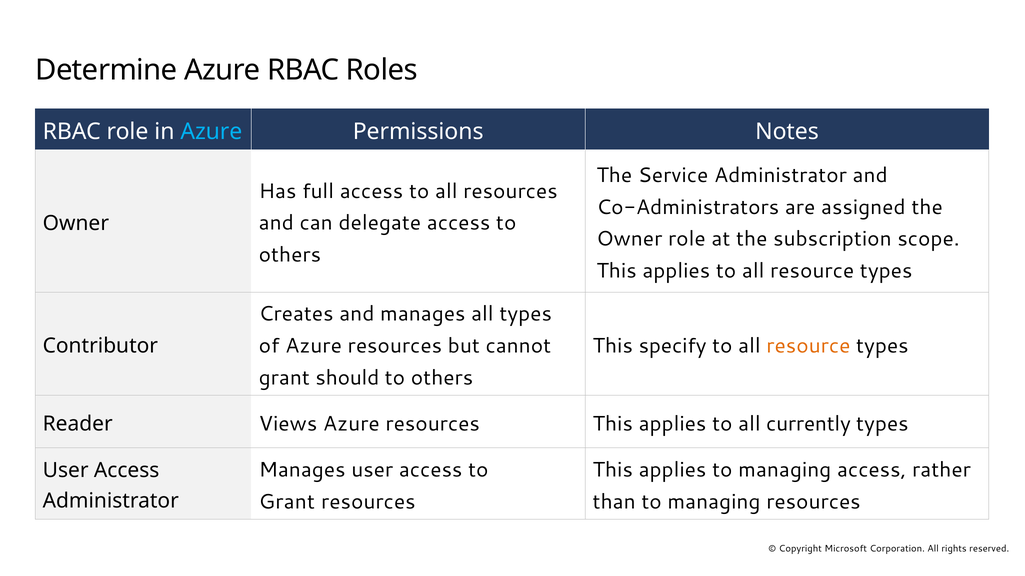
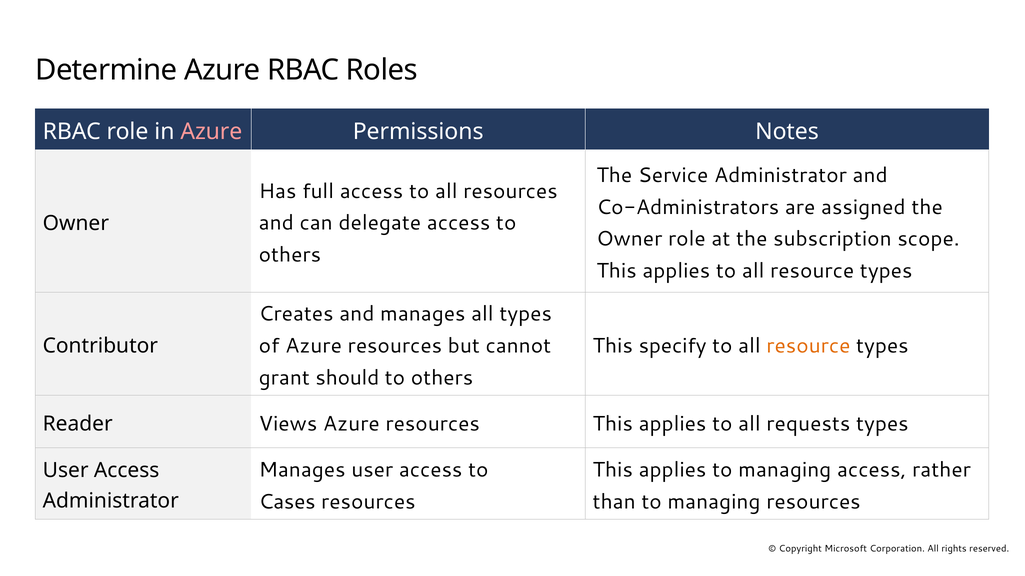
Azure at (211, 132) colour: light blue -> pink
currently: currently -> requests
Grant at (287, 502): Grant -> Cases
